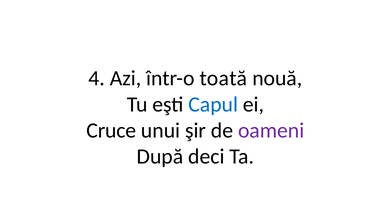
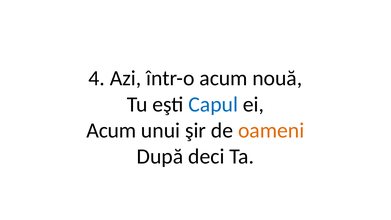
într-o toată: toată -> acum
Cruce at (111, 130): Cruce -> Acum
oameni colour: purple -> orange
